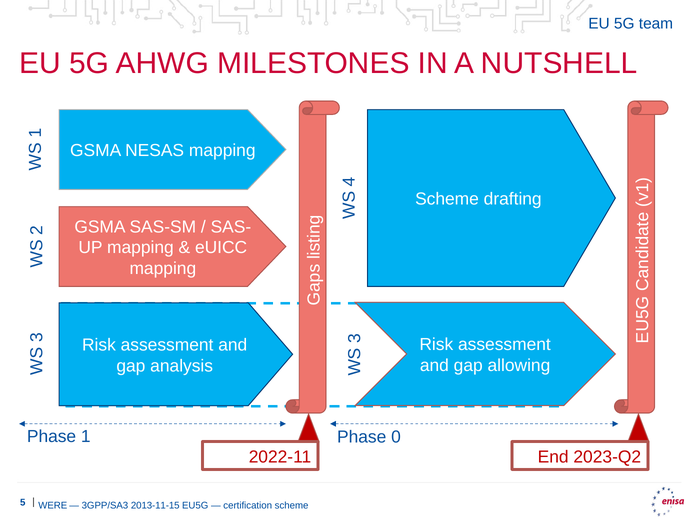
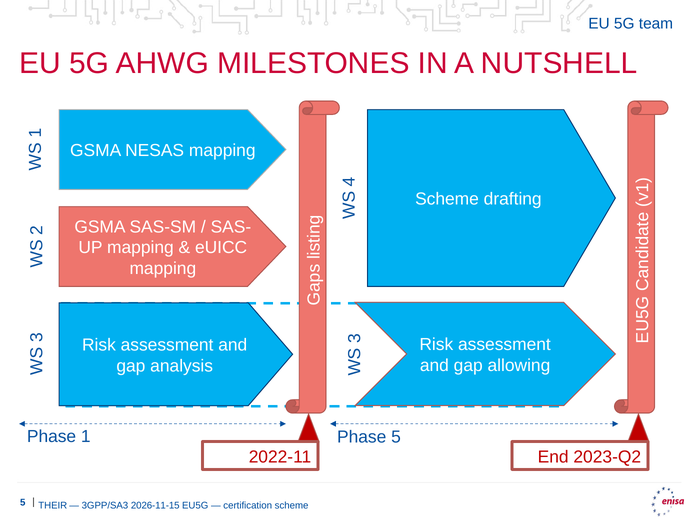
Phase 0: 0 -> 5
WERE: WERE -> THEIR
2013-11-15: 2013-11-15 -> 2026-11-15
